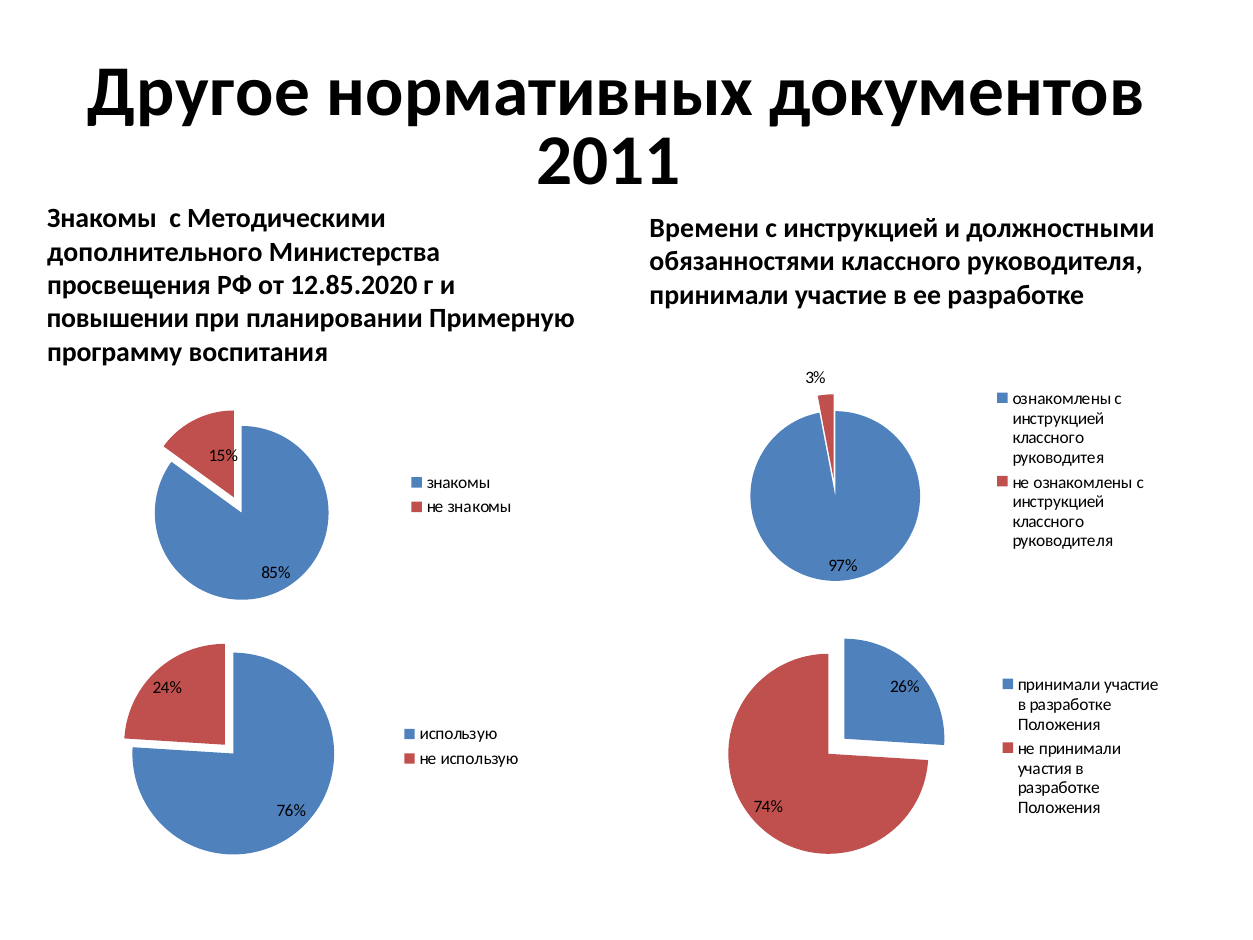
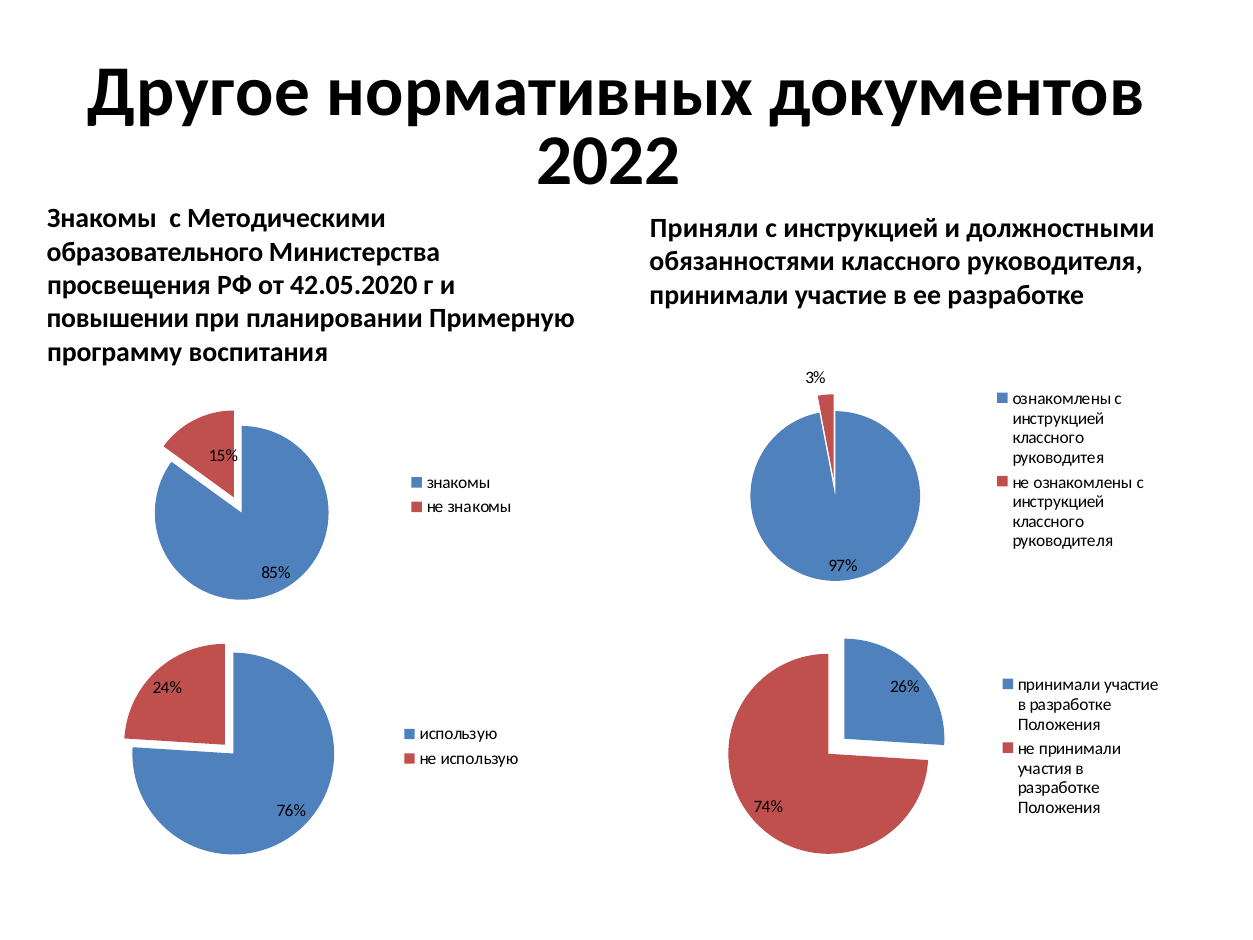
2011: 2011 -> 2022
Времени: Времени -> Приняли
дополнительного: дополнительного -> образовательного
12.85.2020: 12.85.2020 -> 42.05.2020
